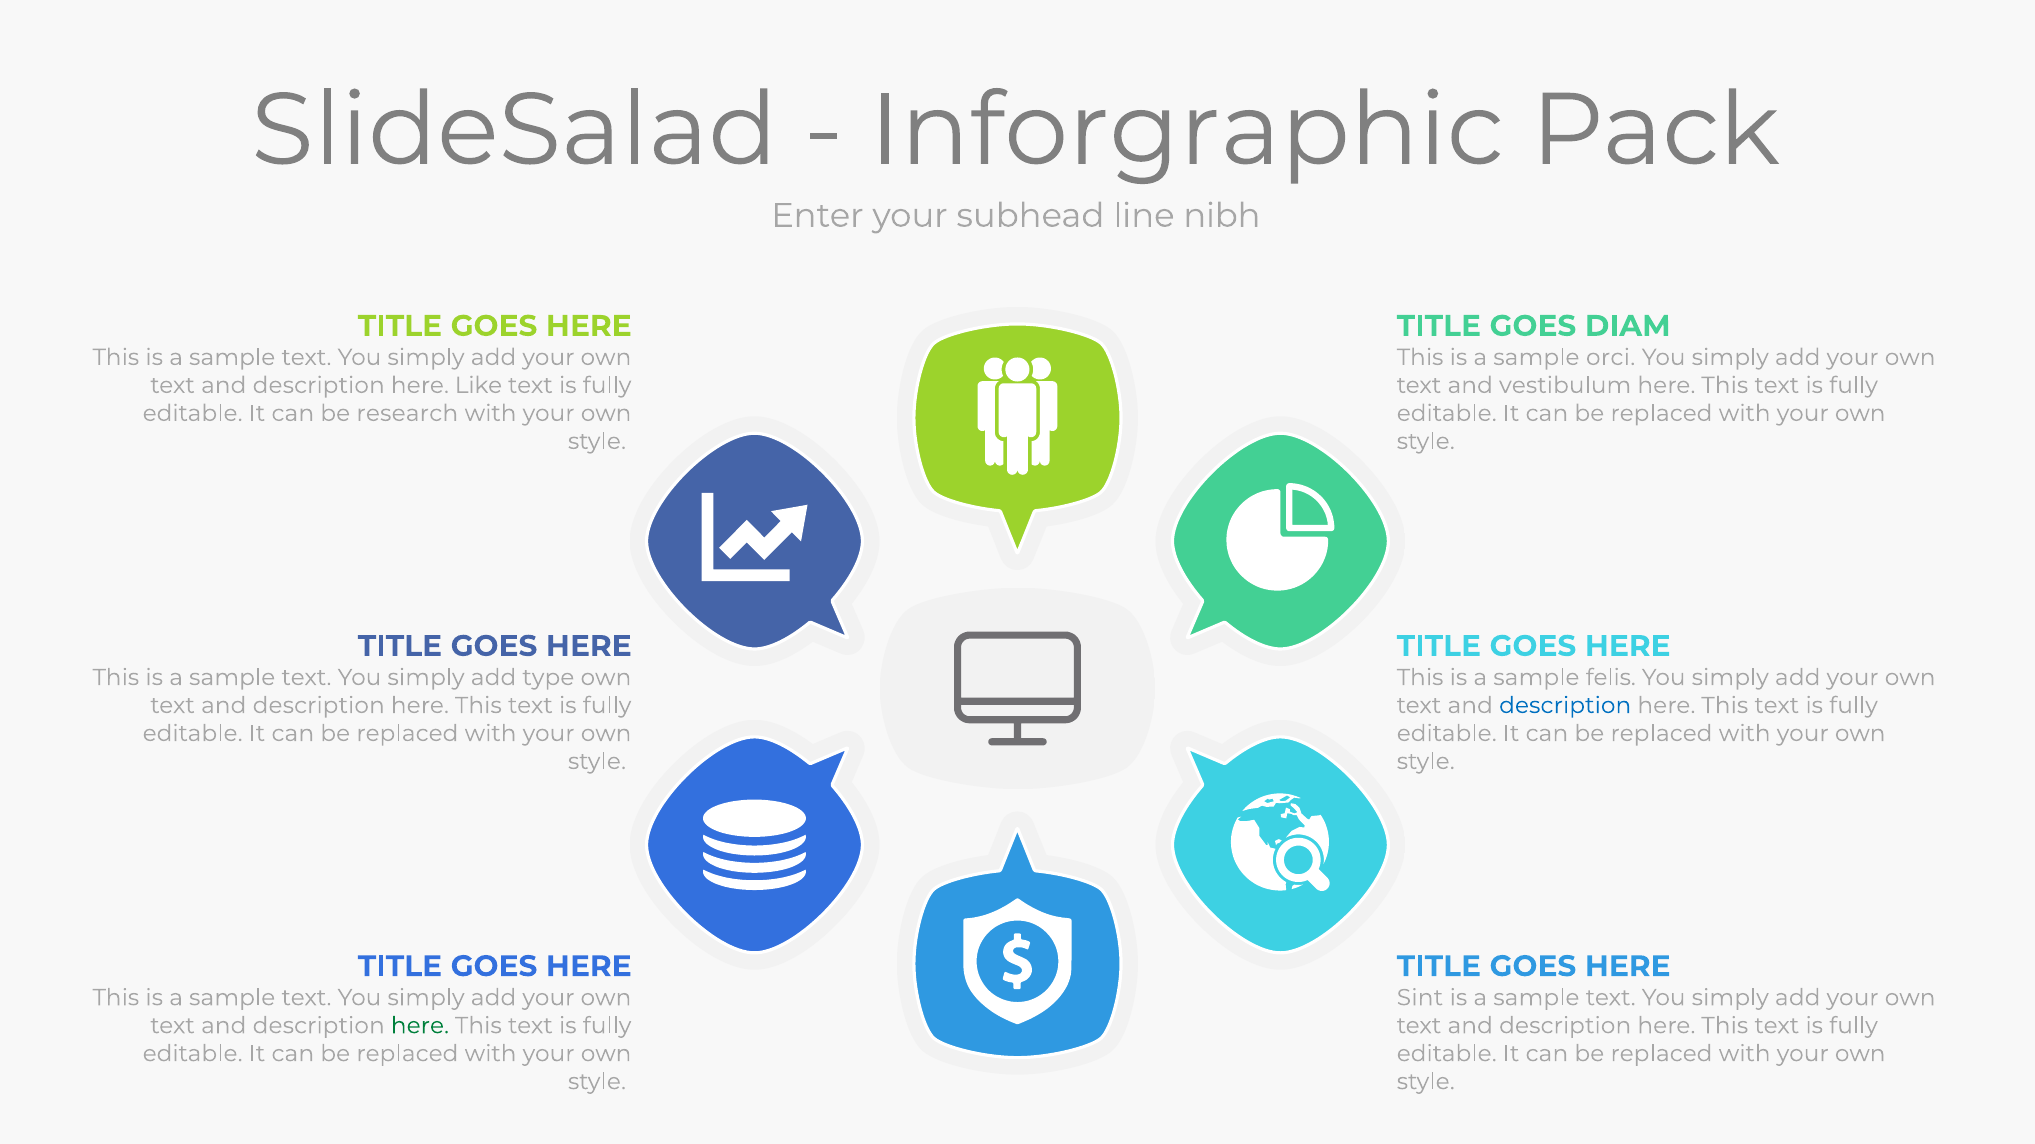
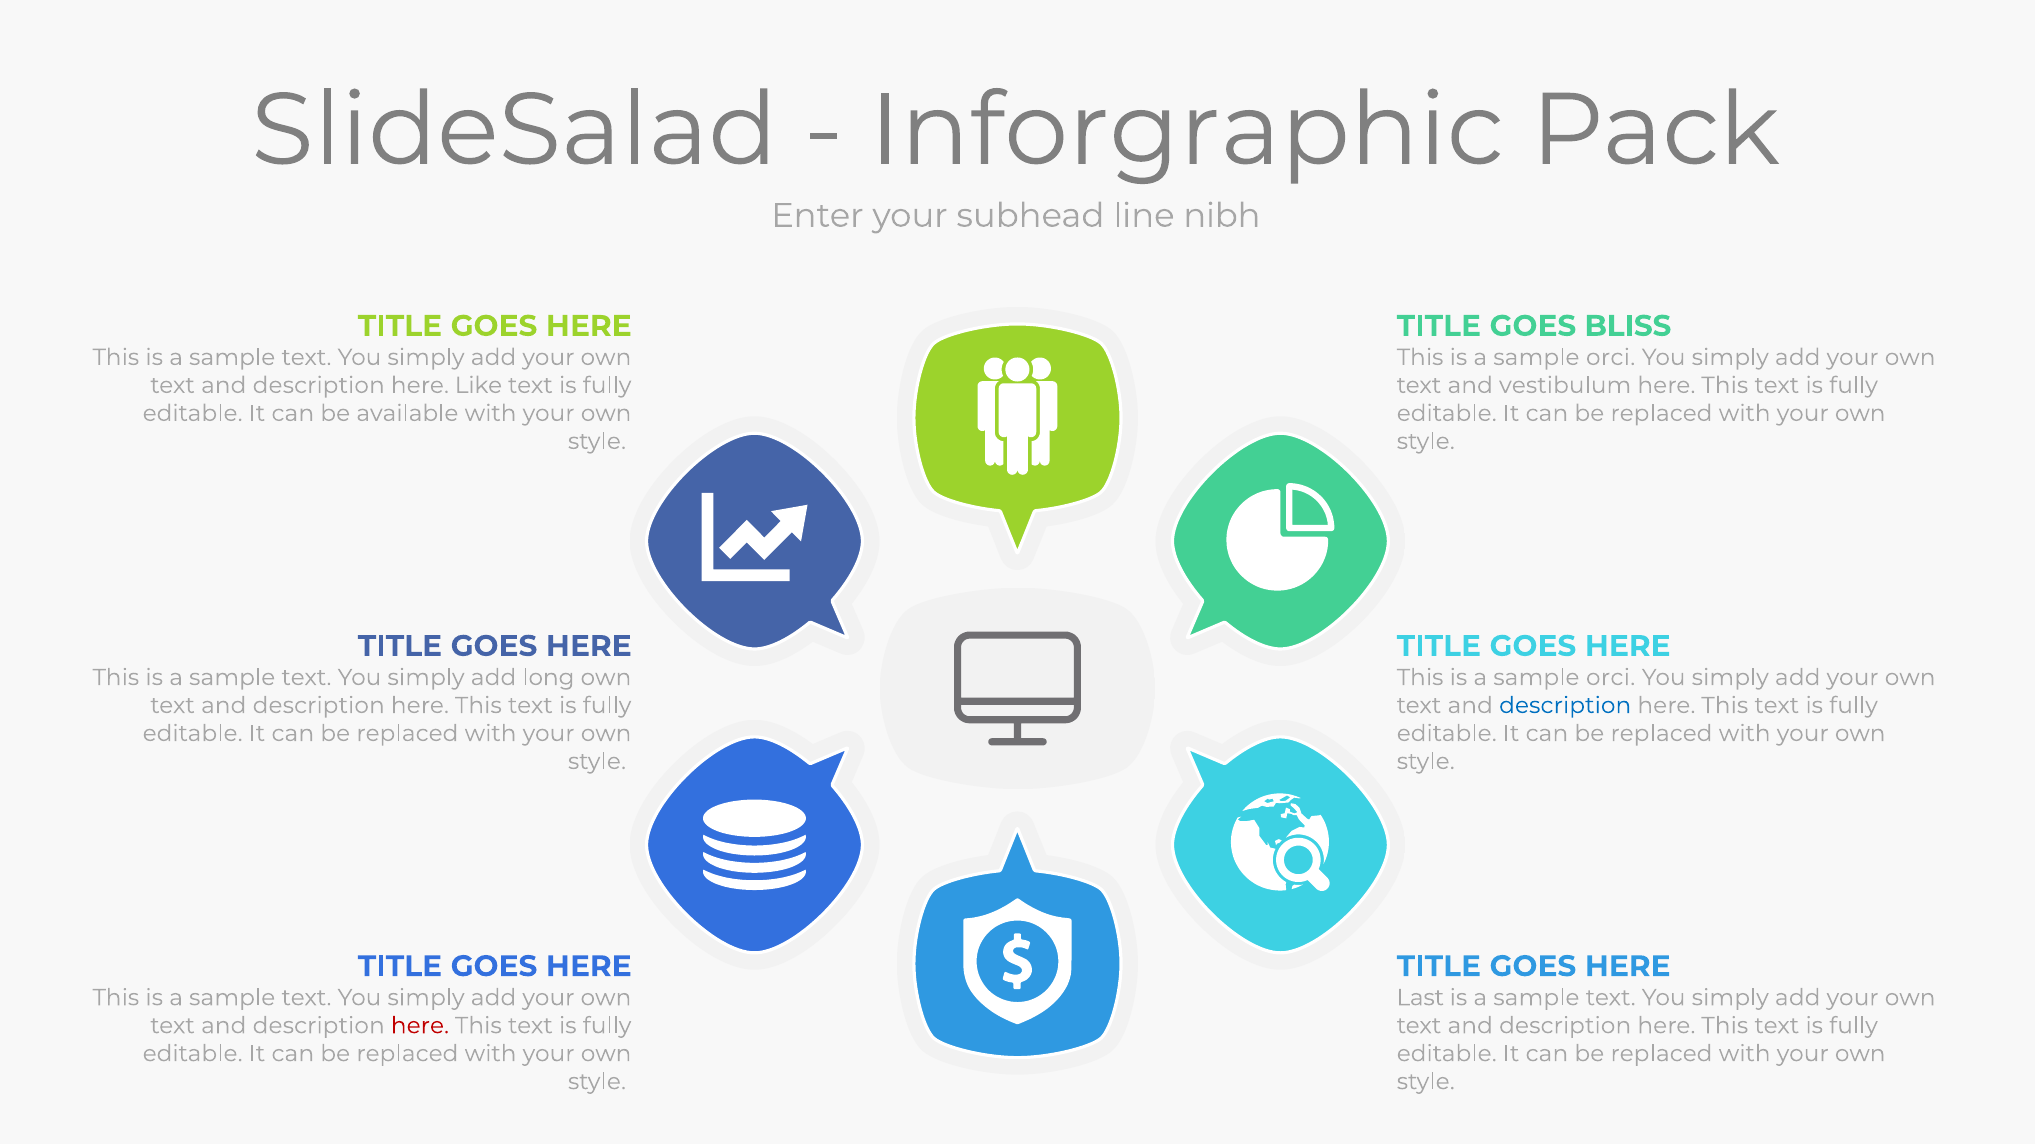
DIAM: DIAM -> BLISS
research: research -> available
type: type -> long
felis at (1611, 678): felis -> orci
Sint: Sint -> Last
here at (420, 1026) colour: green -> red
